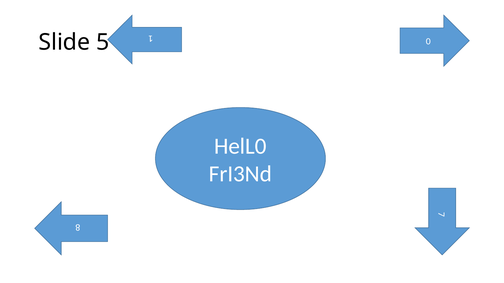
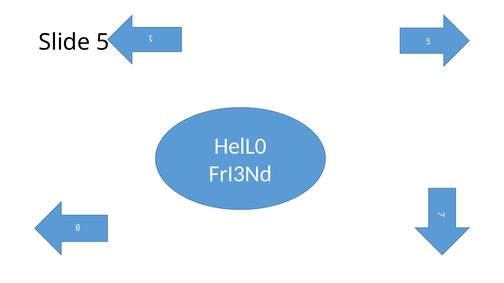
0 at (428, 41): 0 -> 5
